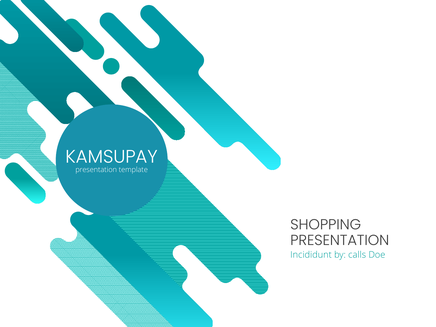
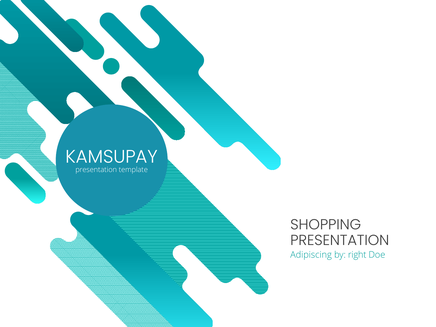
Incididunt: Incididunt -> Adipiscing
calls: calls -> right
